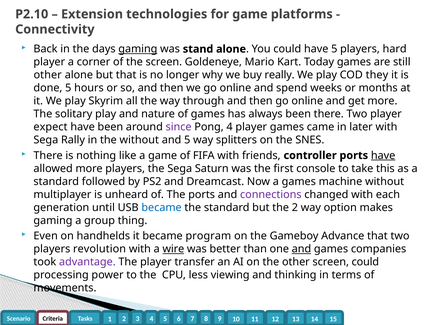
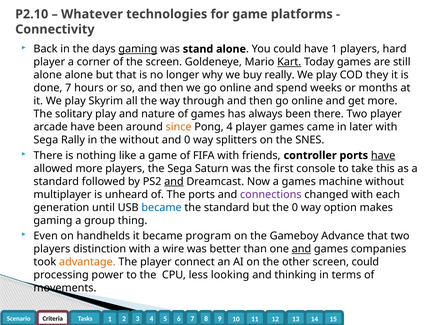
Extension: Extension -> Whatever
have 5: 5 -> 1
Kart underline: none -> present
other at (48, 75): other -> alone
done 5: 5 -> 7
expect: expect -> arcade
since colour: purple -> orange
and 5: 5 -> 0
and at (174, 181) underline: none -> present
the 2: 2 -> 0
revolution: revolution -> distinction
wire underline: present -> none
advantage colour: purple -> orange
transfer: transfer -> connect
viewing: viewing -> looking
